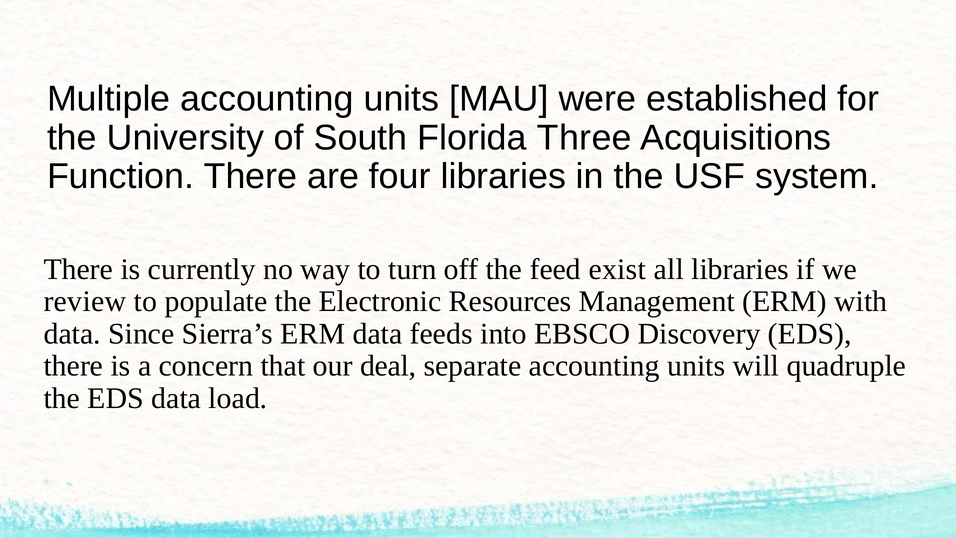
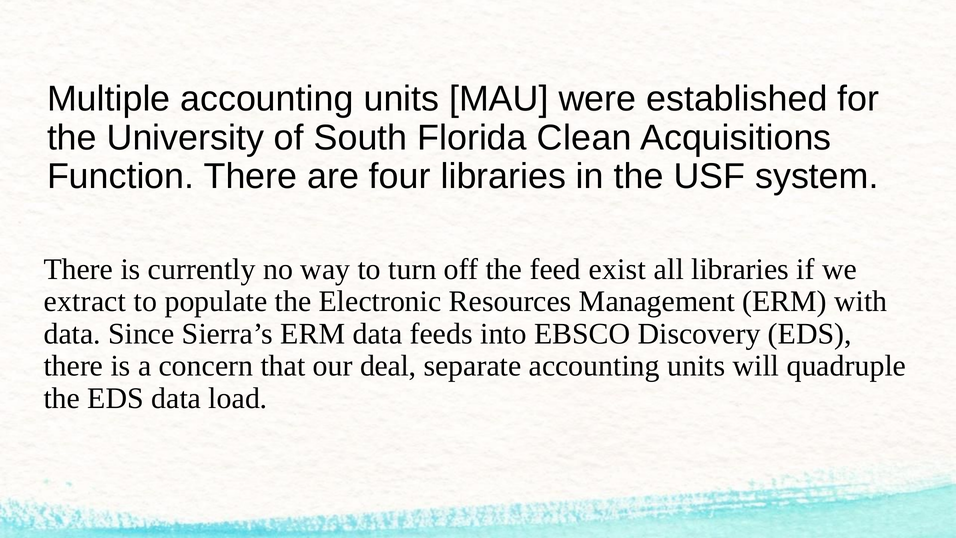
Three: Three -> Clean
review: review -> extract
